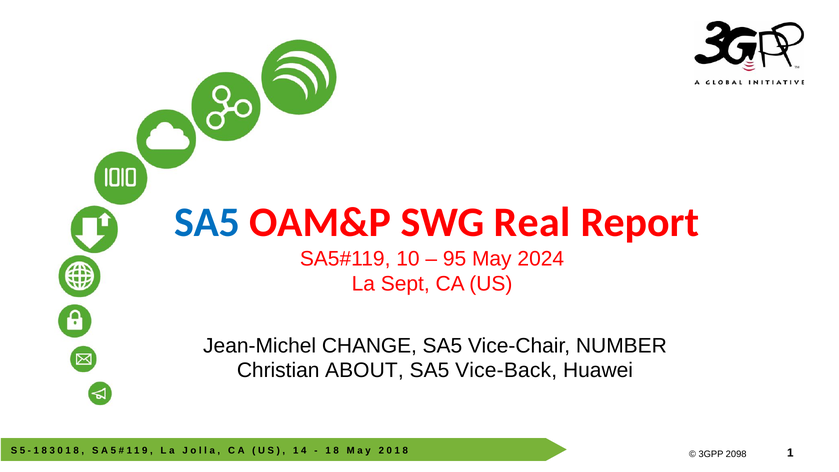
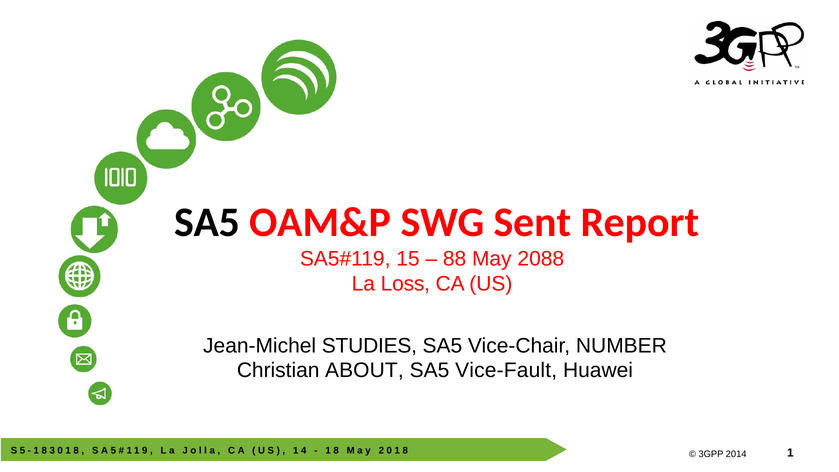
SA5 at (207, 222) colour: blue -> black
Real: Real -> Sent
10: 10 -> 15
95: 95 -> 88
2024: 2024 -> 2088
Sept: Sept -> Loss
CHANGE: CHANGE -> STUDIES
Vice-Back: Vice-Back -> Vice-Fault
2098: 2098 -> 2014
